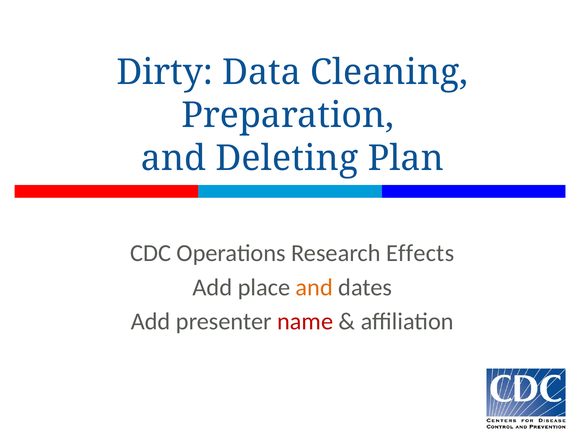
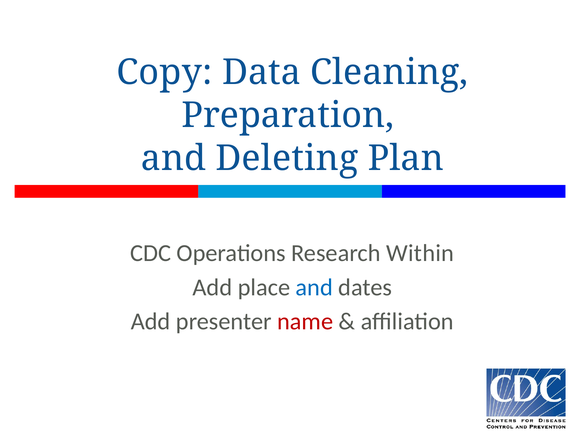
Dirty: Dirty -> Copy
Effects: Effects -> Within
and at (314, 287) colour: orange -> blue
